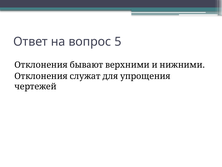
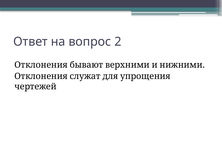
5: 5 -> 2
